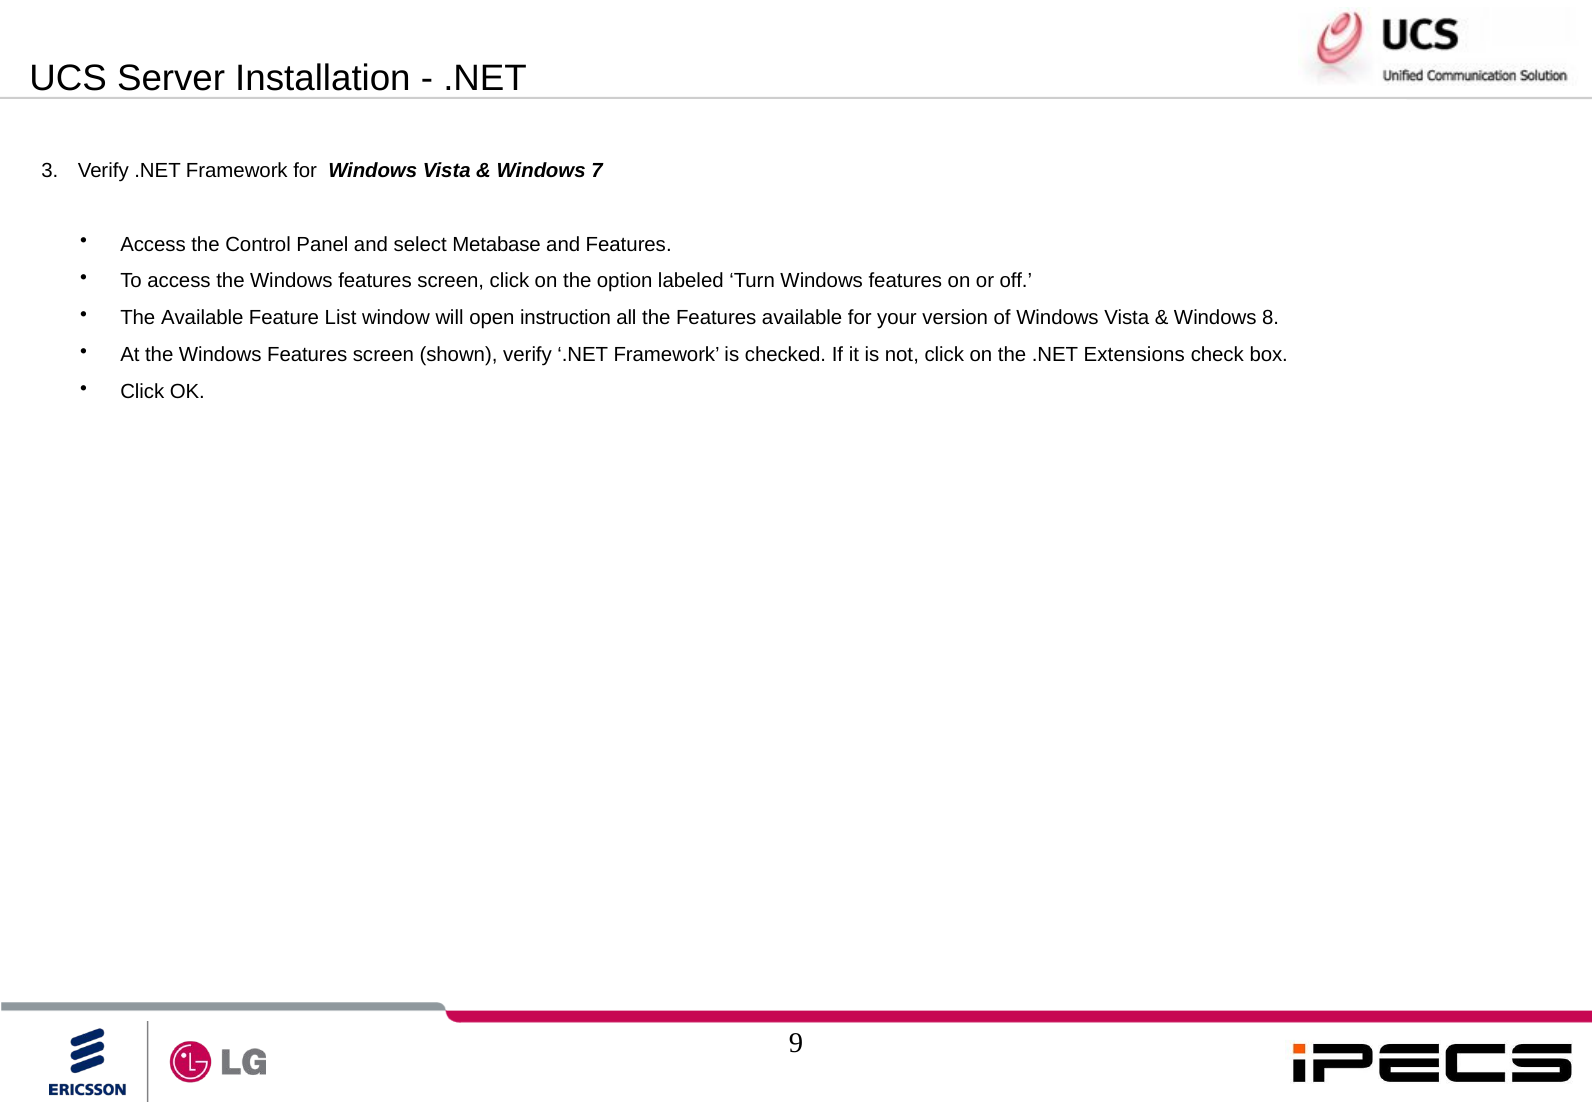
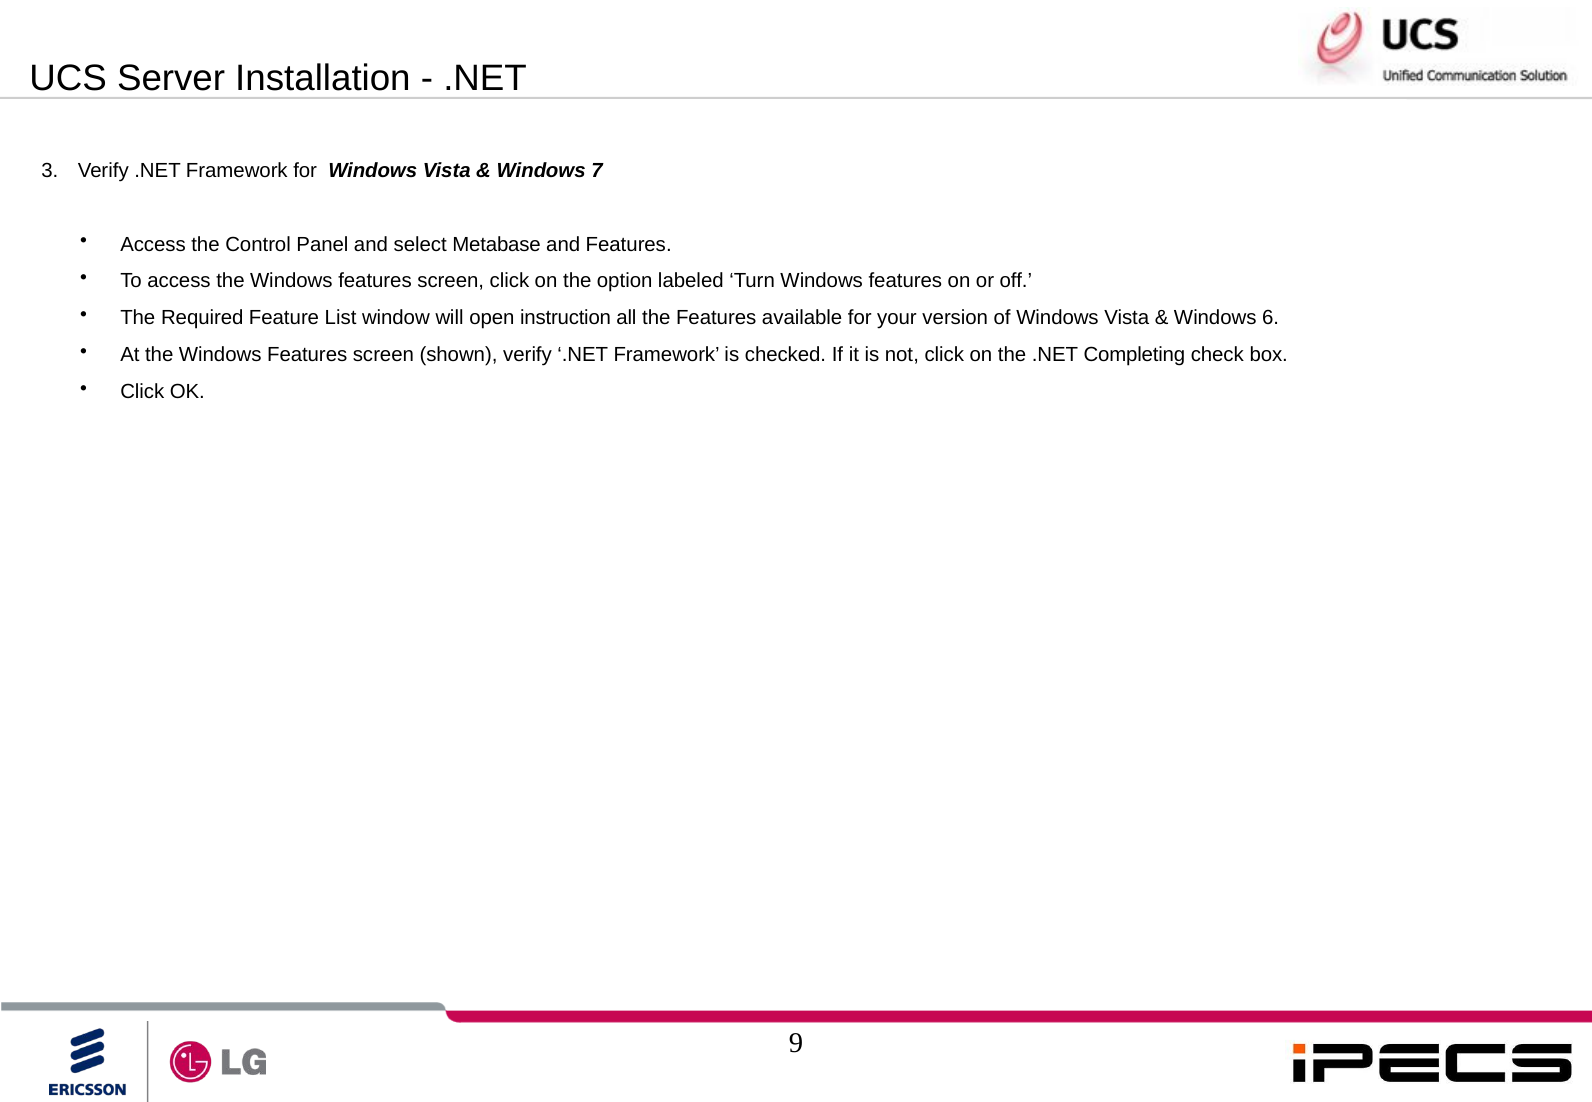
The Available: Available -> Required
8: 8 -> 6
Extensions: Extensions -> Completing
